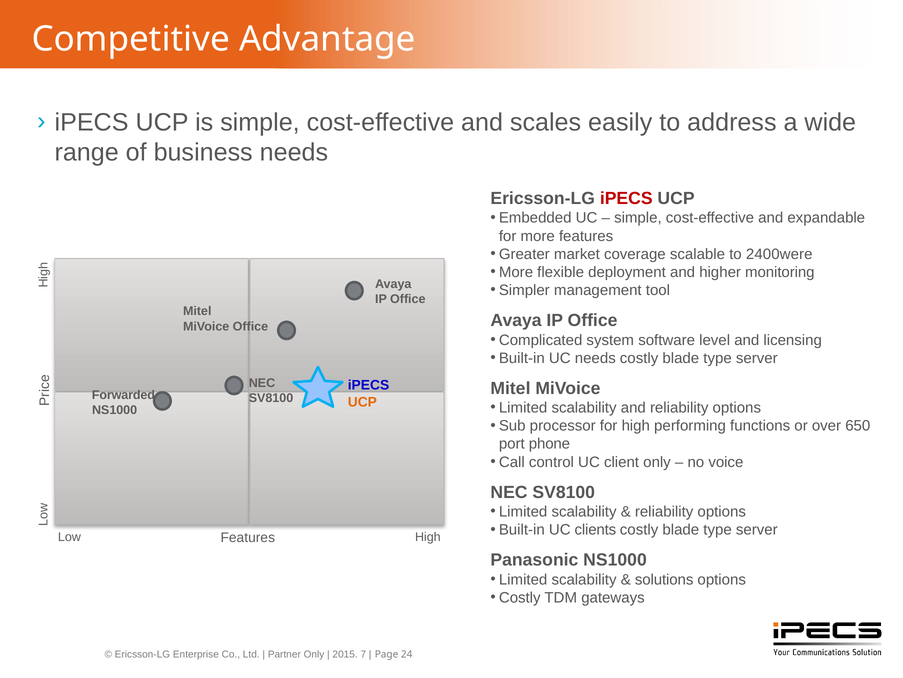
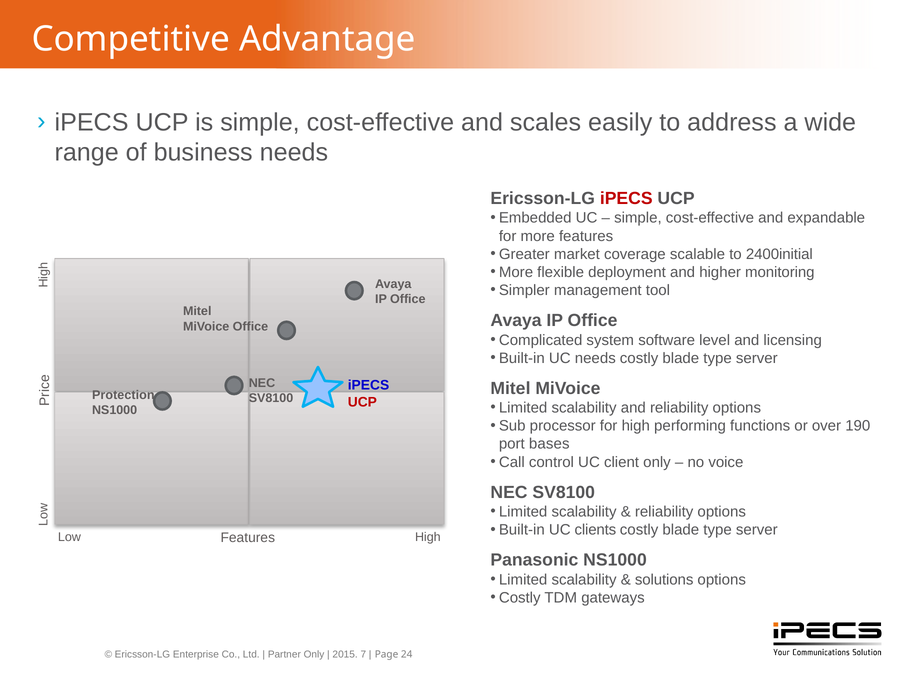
2400were: 2400were -> 2400initial
Forwarded: Forwarded -> Protection
UCP at (362, 402) colour: orange -> red
650: 650 -> 190
phone: phone -> bases
